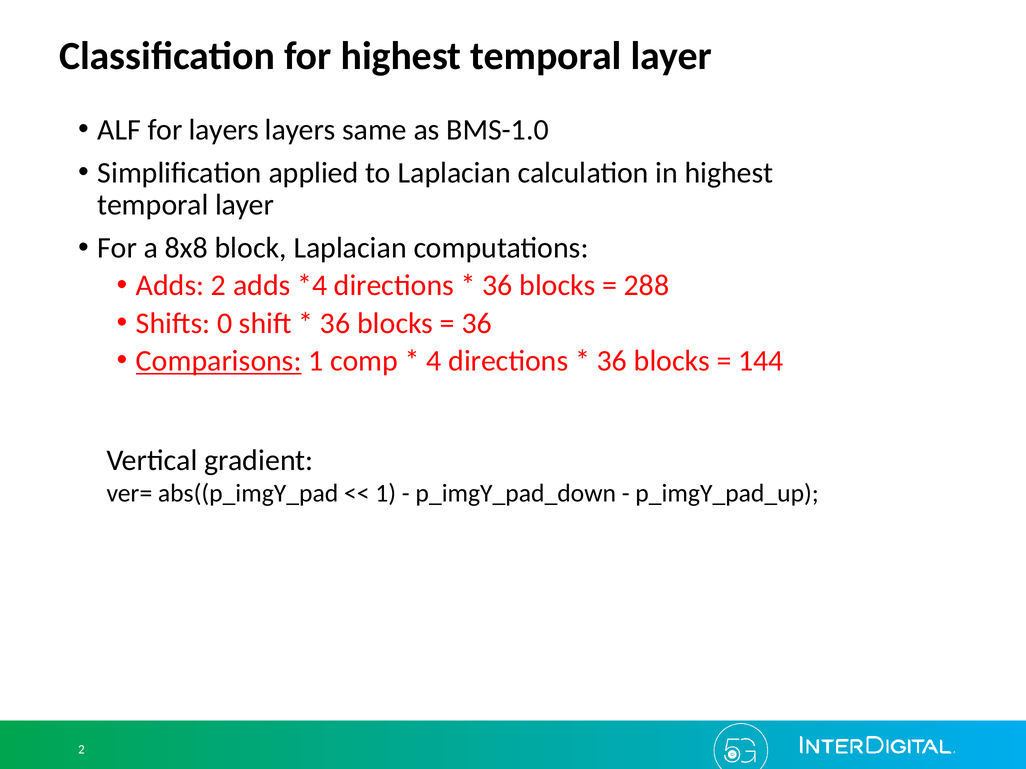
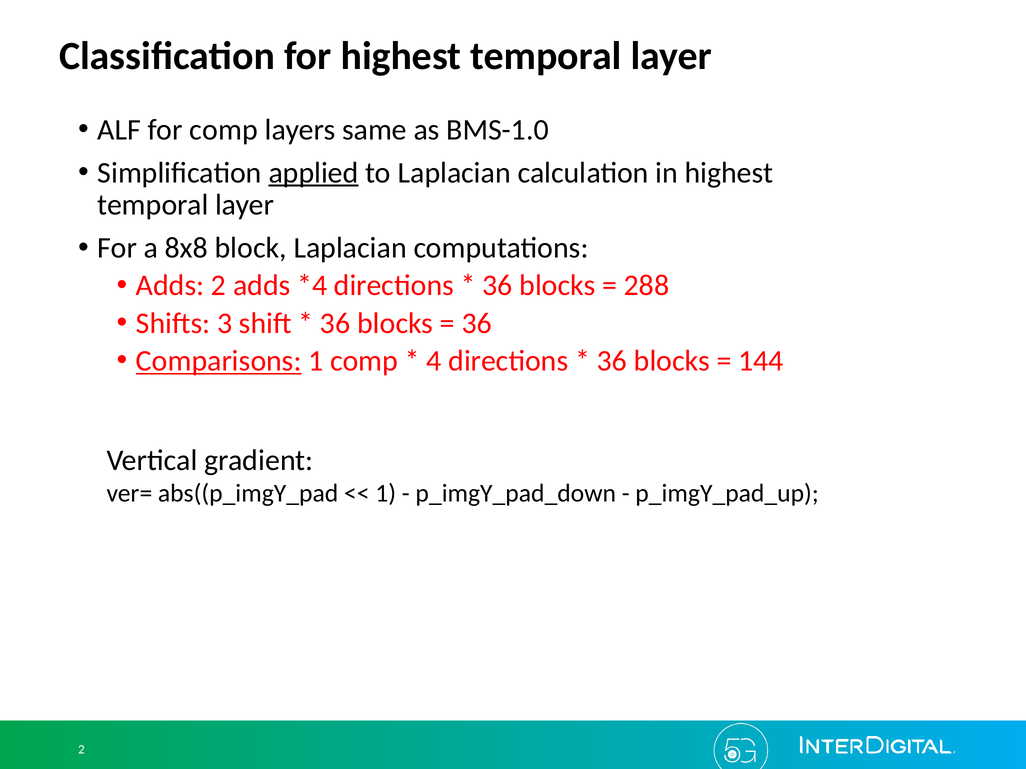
for layers: layers -> comp
applied underline: none -> present
0: 0 -> 3
